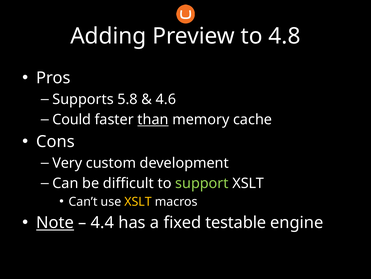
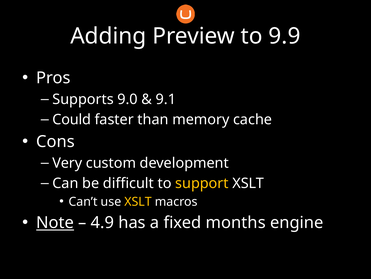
4.8: 4.8 -> 9.9
5.8: 5.8 -> 9.0
4.6: 4.6 -> 9.1
than underline: present -> none
support colour: light green -> yellow
4.4: 4.4 -> 4.9
testable: testable -> months
